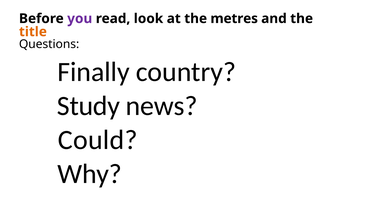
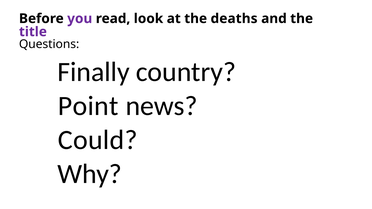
metres: metres -> deaths
title colour: orange -> purple
Study: Study -> Point
